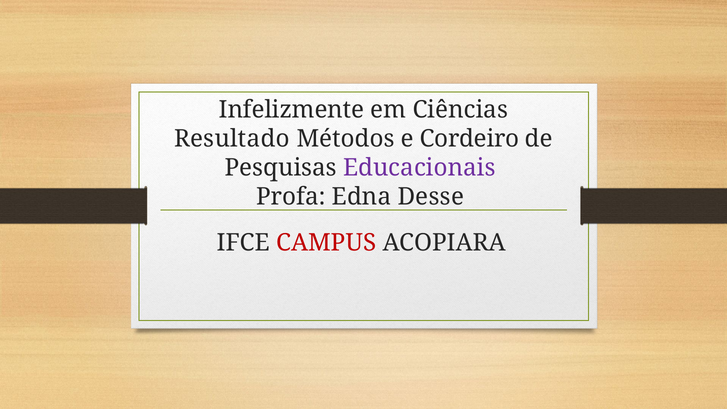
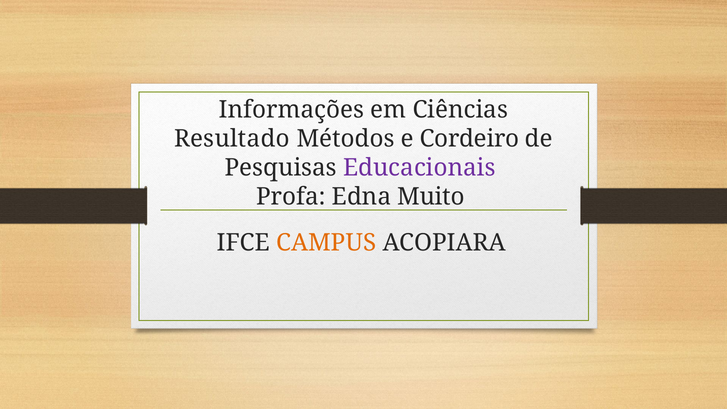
Infelizmente: Infelizmente -> Informações
Desse: Desse -> Muito
CAMPUS colour: red -> orange
